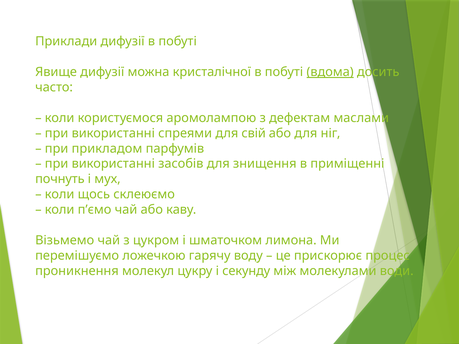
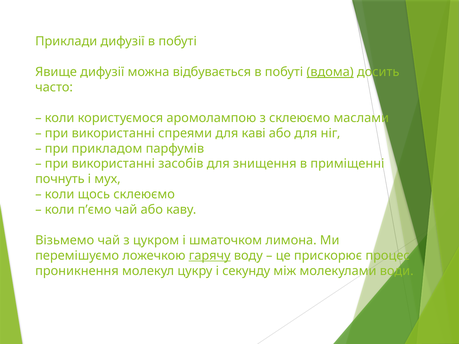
кристалічної: кристалічної -> відбувається
з дефектам: дефектам -> склеюємо
свій: свій -> каві
гарячу underline: none -> present
